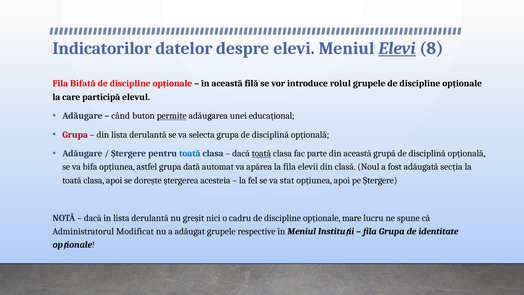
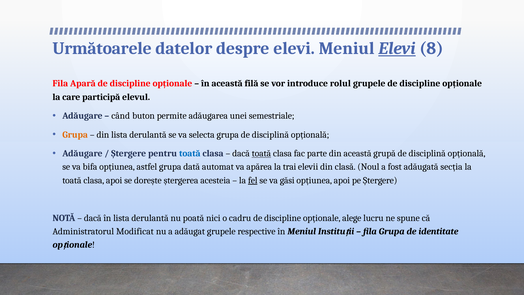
Indicatorilor: Indicatorilor -> Următoarele
Bifată: Bifată -> Apară
permite underline: present -> none
educațional: educațional -> semestriale
Grupa at (75, 135) colour: red -> orange
la fila: fila -> trai
fel underline: none -> present
stat: stat -> găsi
greșit: greșit -> poată
mare: mare -> alege
